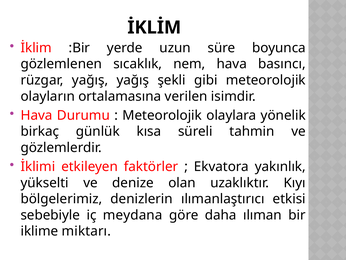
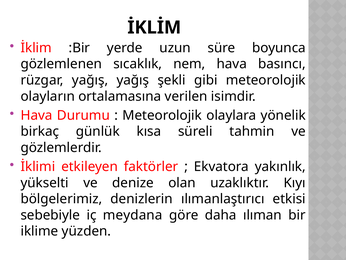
miktarı: miktarı -> yüzden
